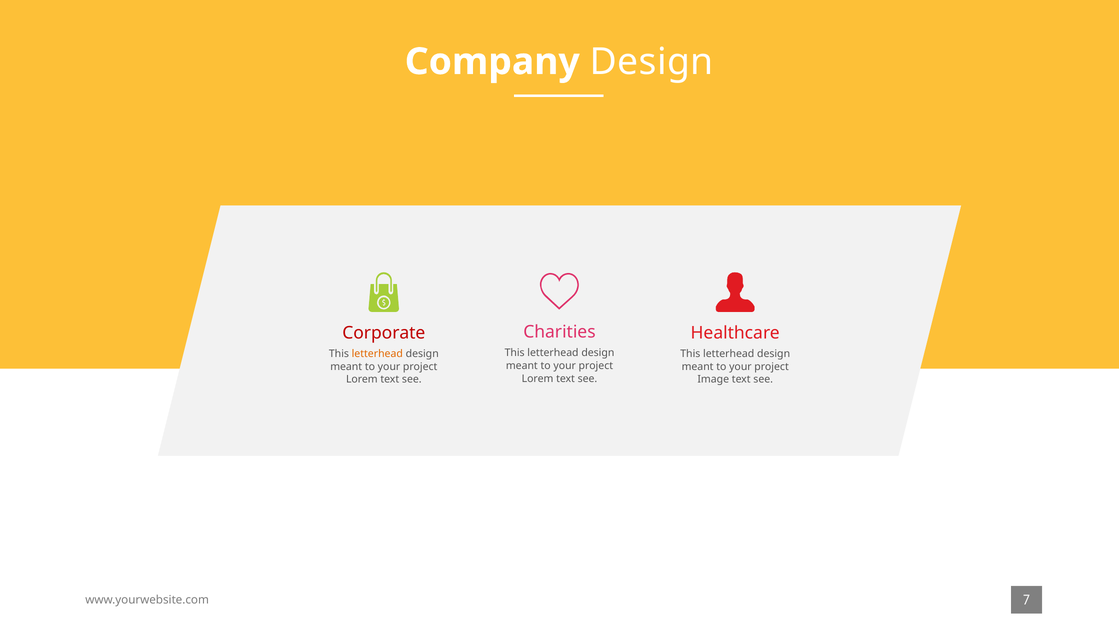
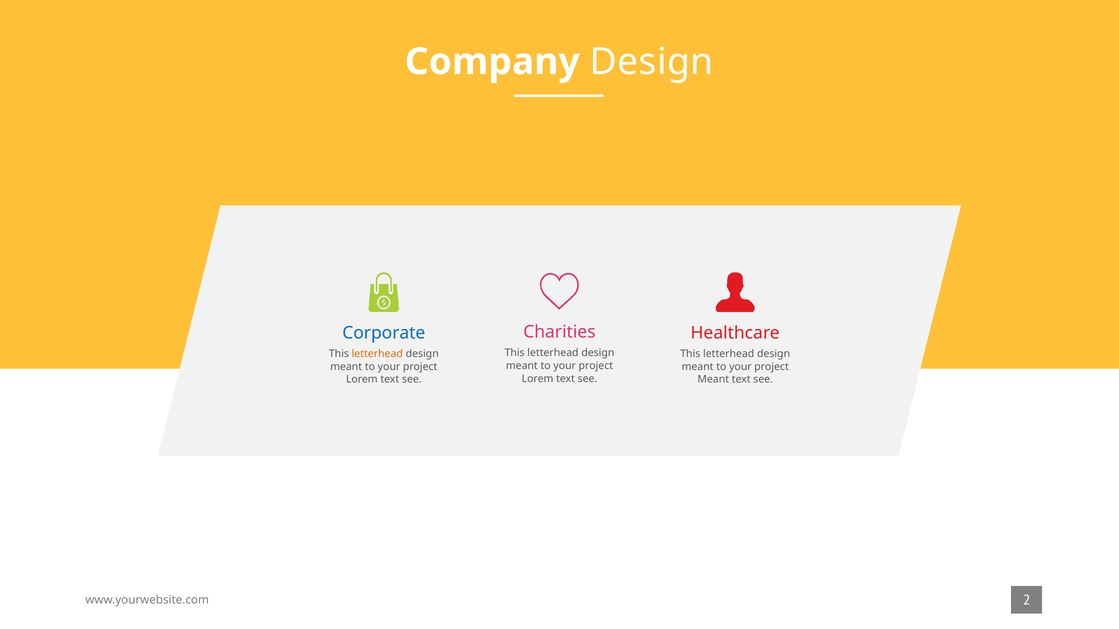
Corporate colour: red -> blue
Image at (713, 380): Image -> Meant
7: 7 -> 2
